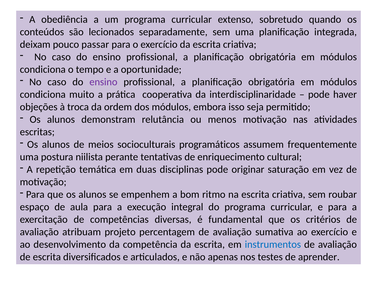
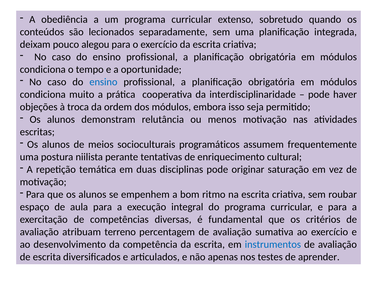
passar: passar -> alegou
ensino at (103, 82) colour: purple -> blue
projeto: projeto -> terreno
